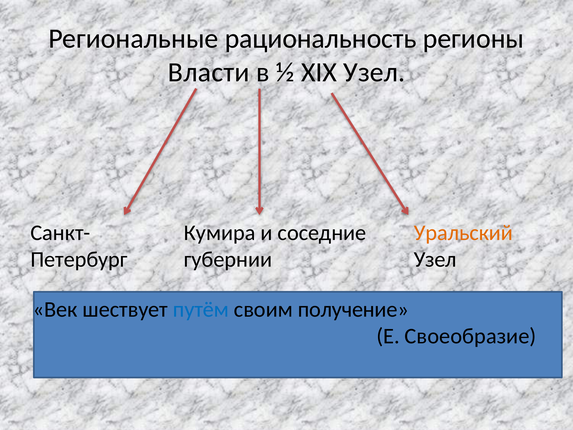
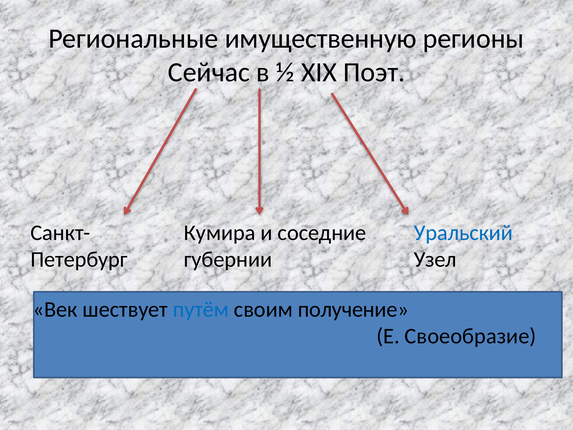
рациональность: рациональность -> имущественную
Власти: Власти -> Сейчас
XIX Узел: Узел -> Поэт
Уральский colour: orange -> blue
